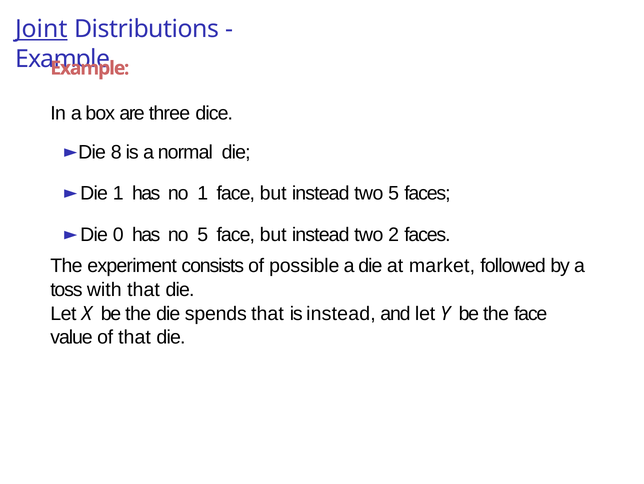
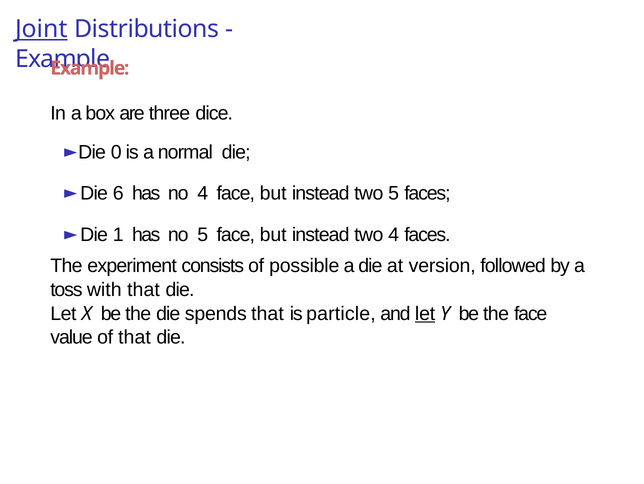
8: 8 -> 0
1 at (118, 193): 1 -> 6
no 1: 1 -> 4
0: 0 -> 1
two 2: 2 -> 4
market: market -> version
is instead: instead -> particle
let at (425, 313) underline: none -> present
